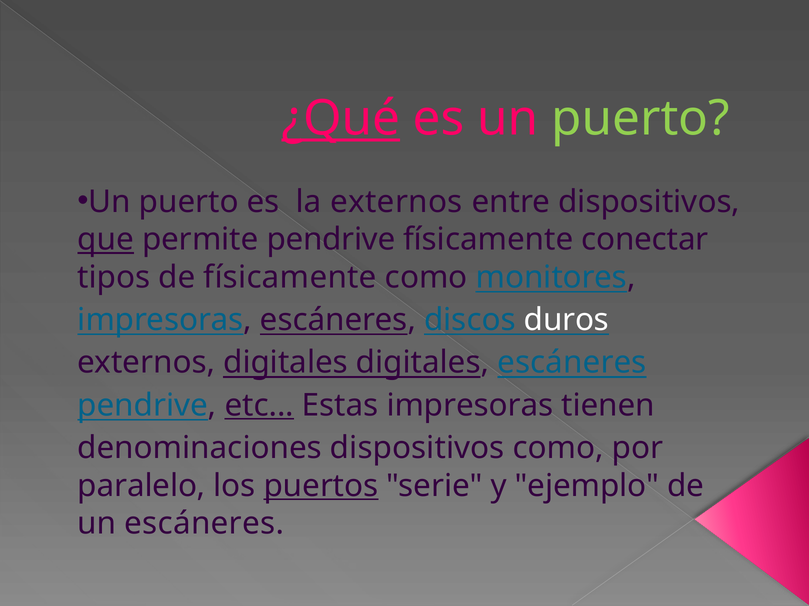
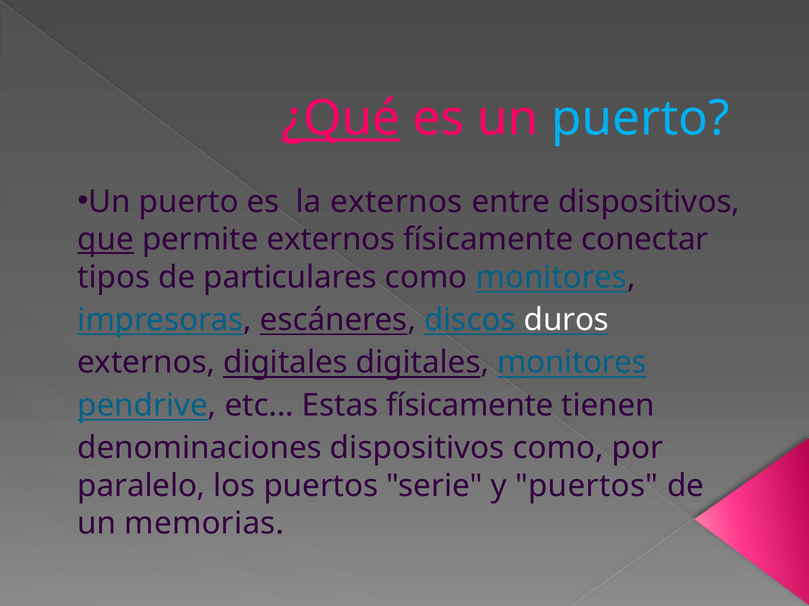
puerto at (641, 119) colour: light green -> light blue
permite pendrive: pendrive -> externos
de físicamente: físicamente -> particulares
digitales escáneres: escáneres -> monitores
etc underline: present -> none
Estas impresoras: impresoras -> físicamente
puertos at (321, 486) underline: present -> none
y ejemplo: ejemplo -> puertos
un escáneres: escáneres -> memorias
